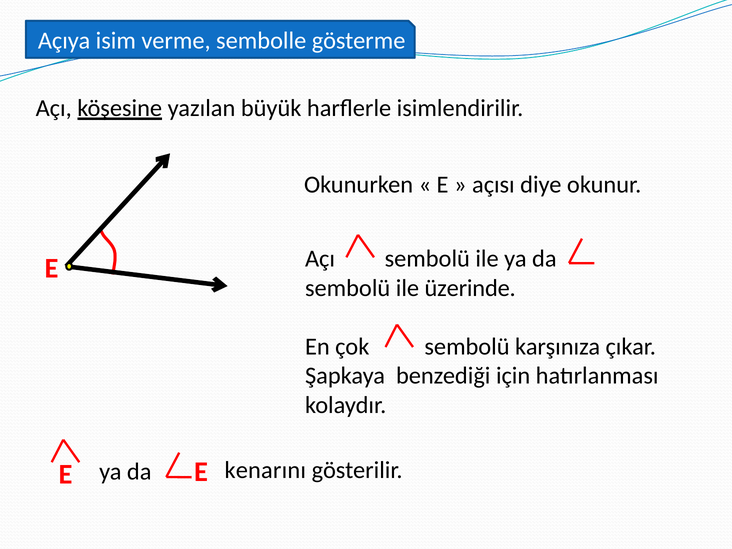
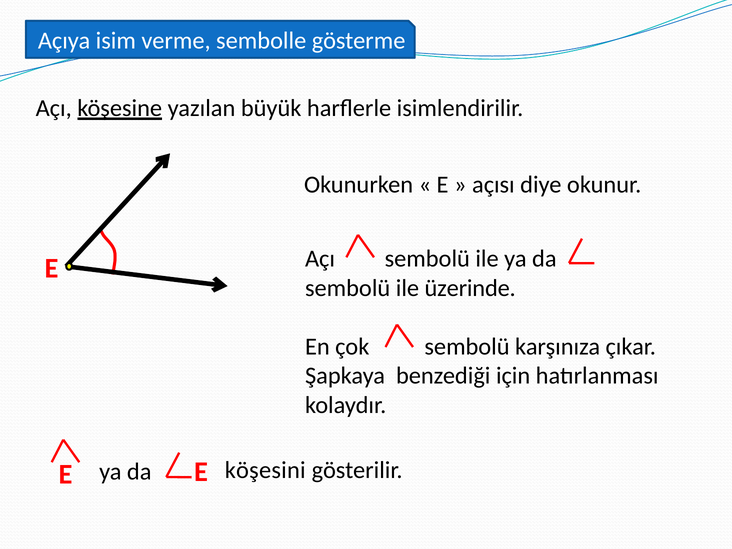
kenarını: kenarını -> köşesini
